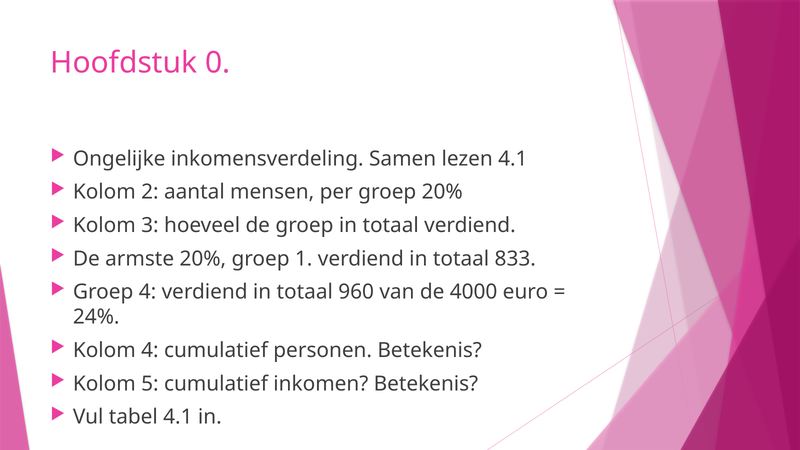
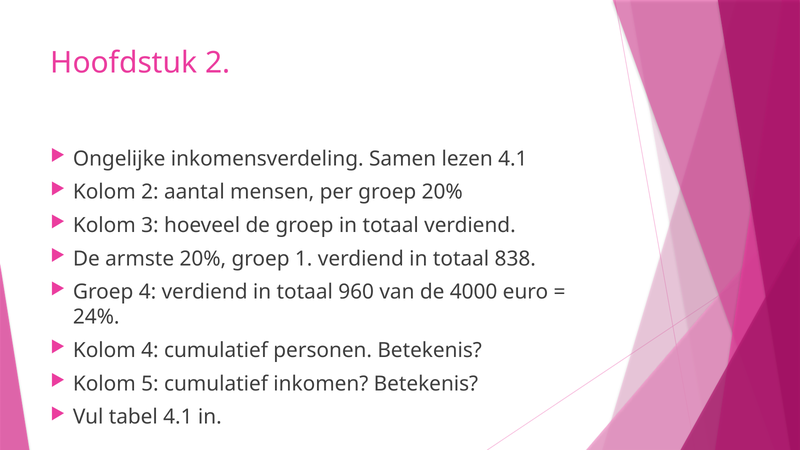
Hoofdstuk 0: 0 -> 2
833: 833 -> 838
